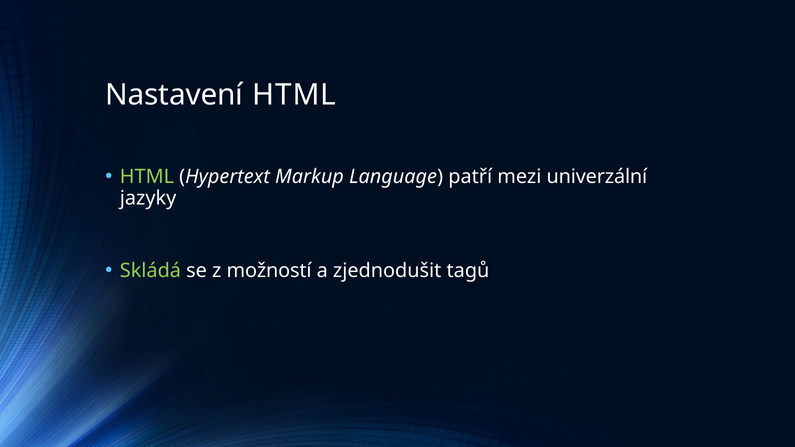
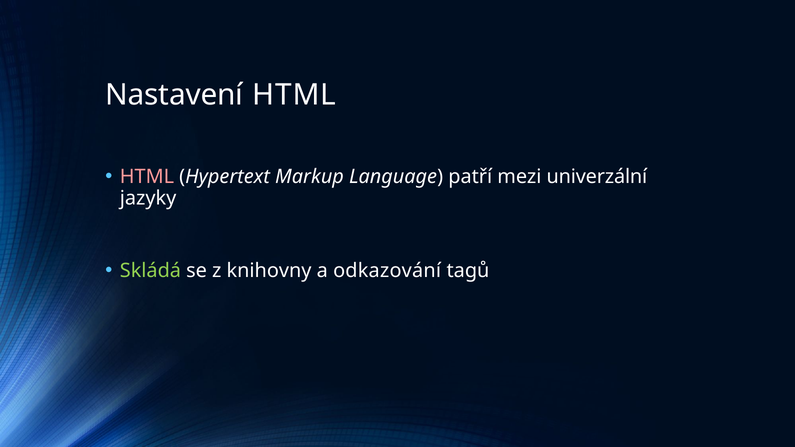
HTML at (147, 177) colour: light green -> pink
možností: možností -> knihovny
zjednodušit: zjednodušit -> odkazování
